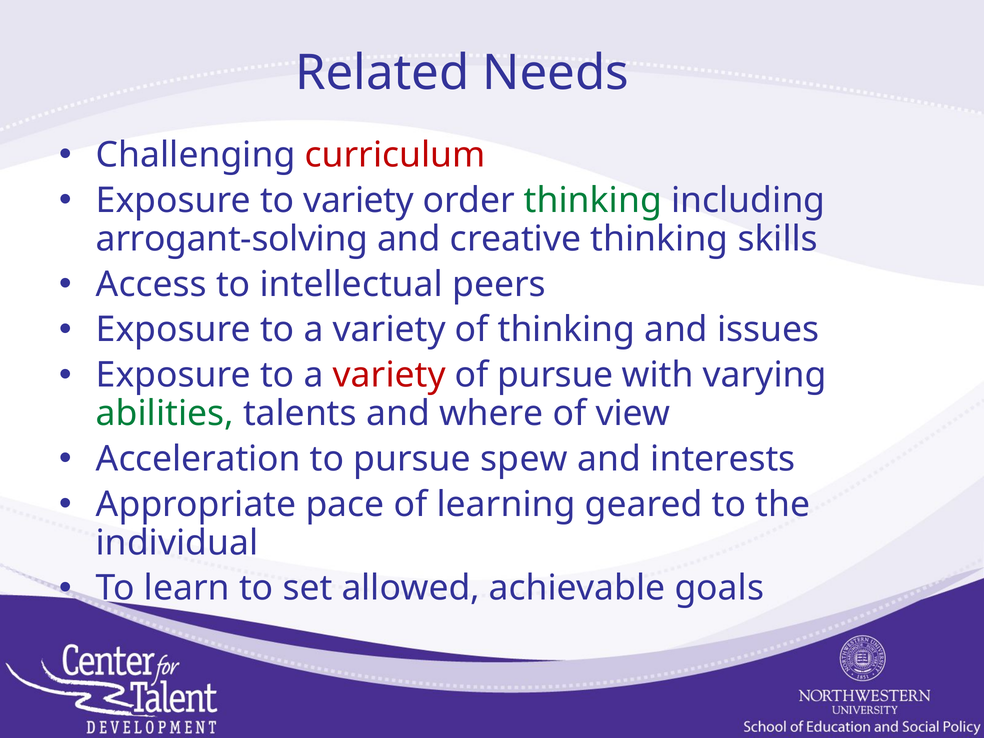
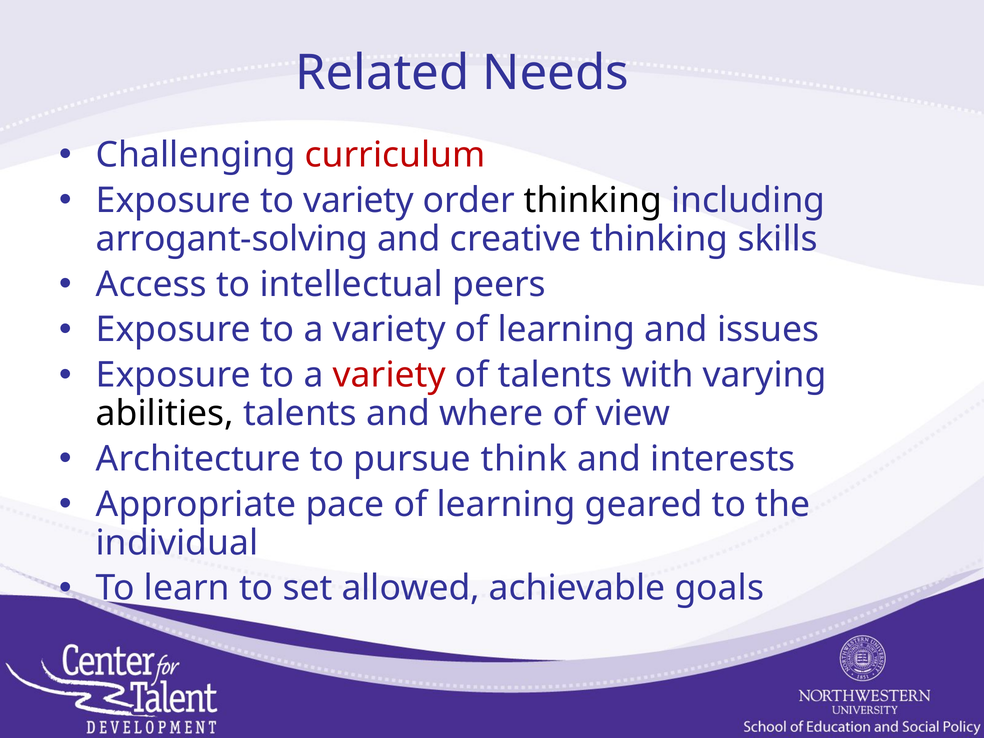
thinking at (593, 201) colour: green -> black
variety of thinking: thinking -> learning
of pursue: pursue -> talents
abilities colour: green -> black
Acceleration: Acceleration -> Architecture
spew: spew -> think
